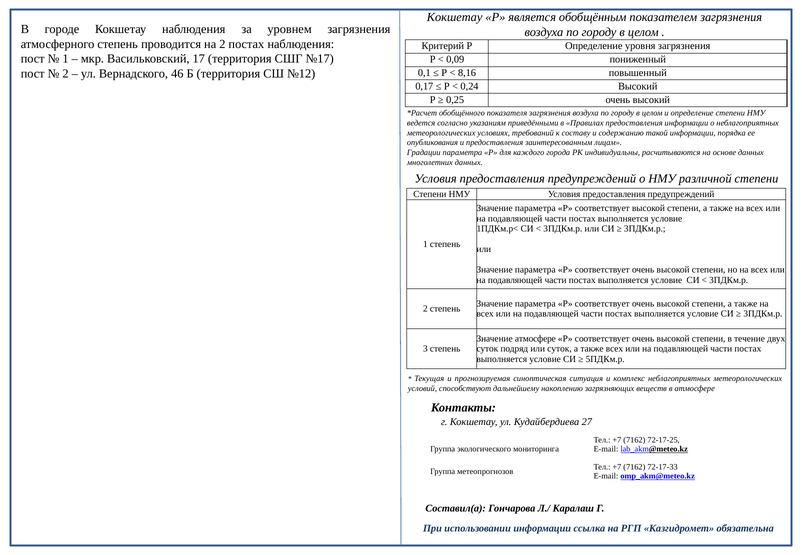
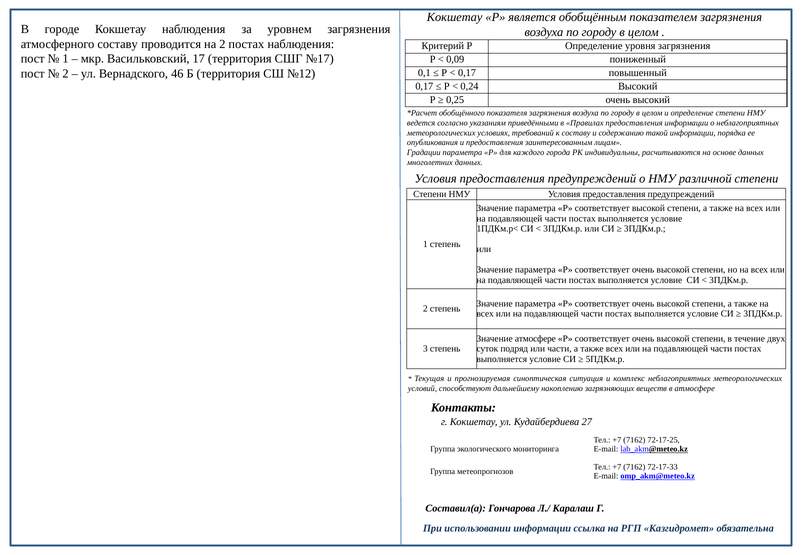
атмосферного степень: степень -> составу
8,16 at (467, 73): 8,16 -> 0,17
или суток: суток -> части
